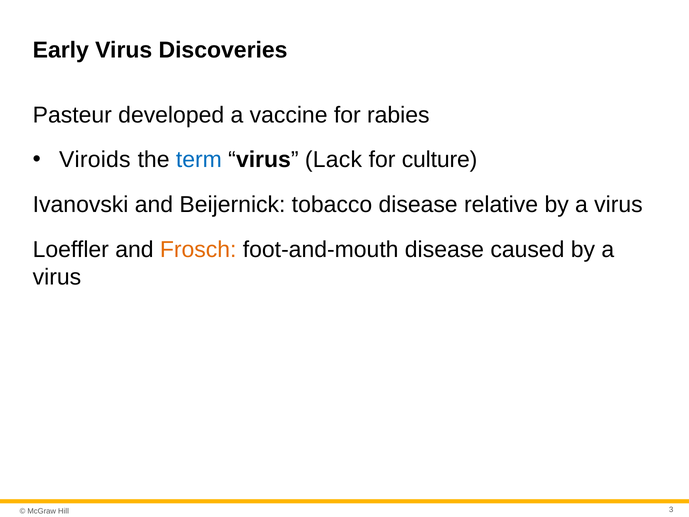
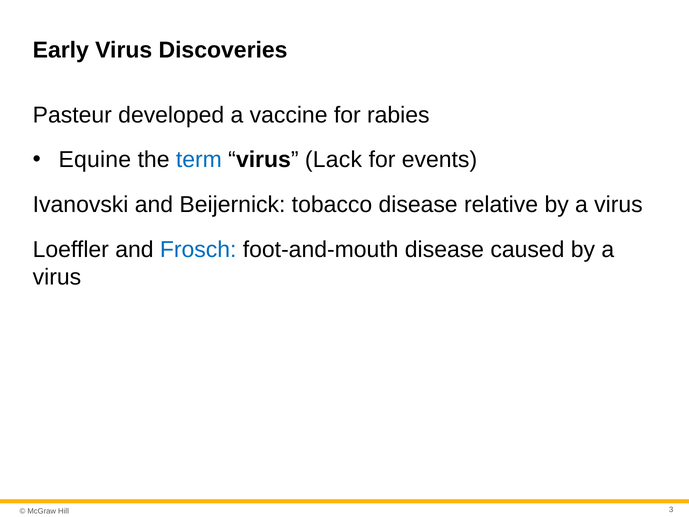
Viroids: Viroids -> Equine
culture: culture -> events
Frosch colour: orange -> blue
